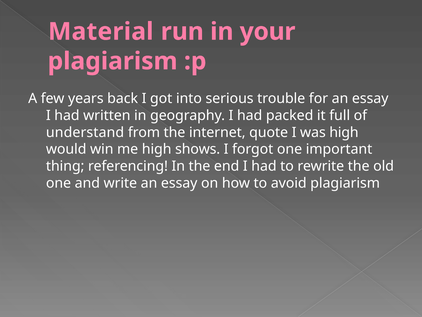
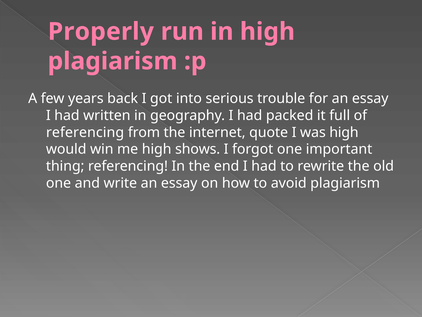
Material: Material -> Properly
in your: your -> high
understand at (85, 132): understand -> referencing
